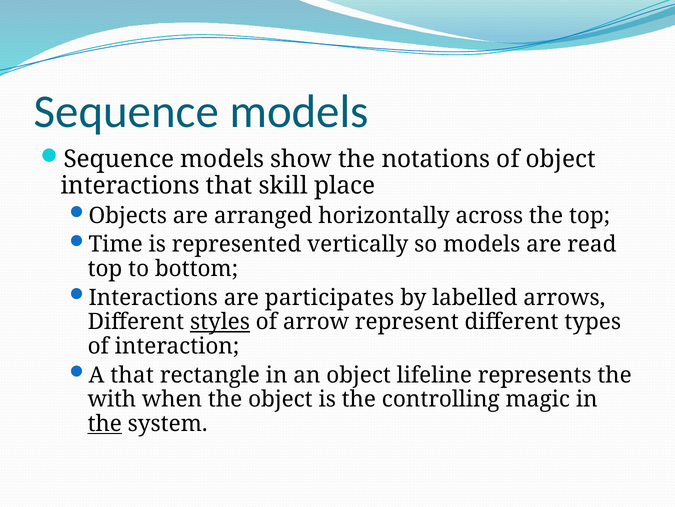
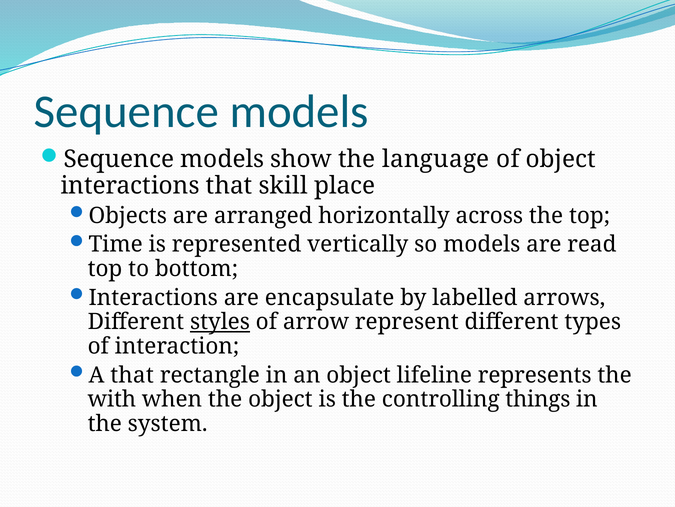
notations: notations -> language
participates: participates -> encapsulate
magic: magic -> things
the at (105, 423) underline: present -> none
